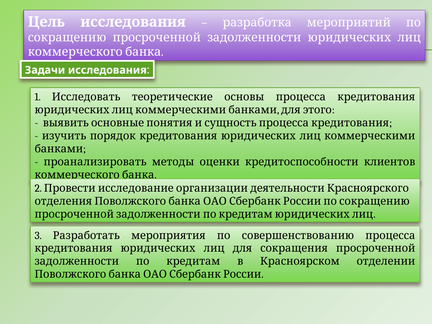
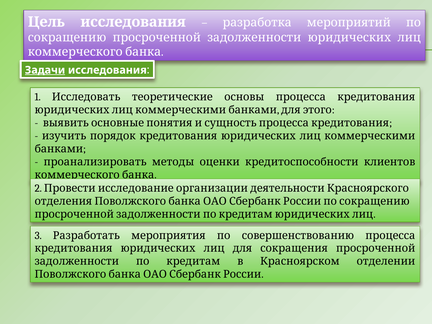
Задачи underline: none -> present
